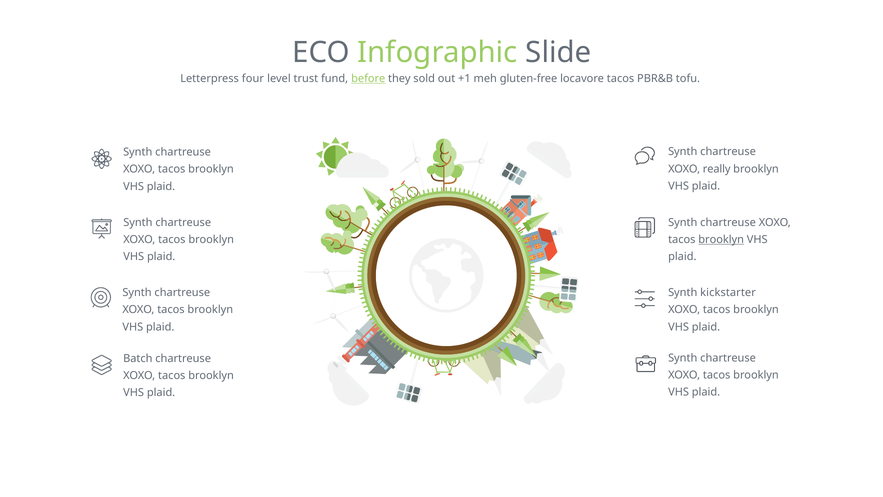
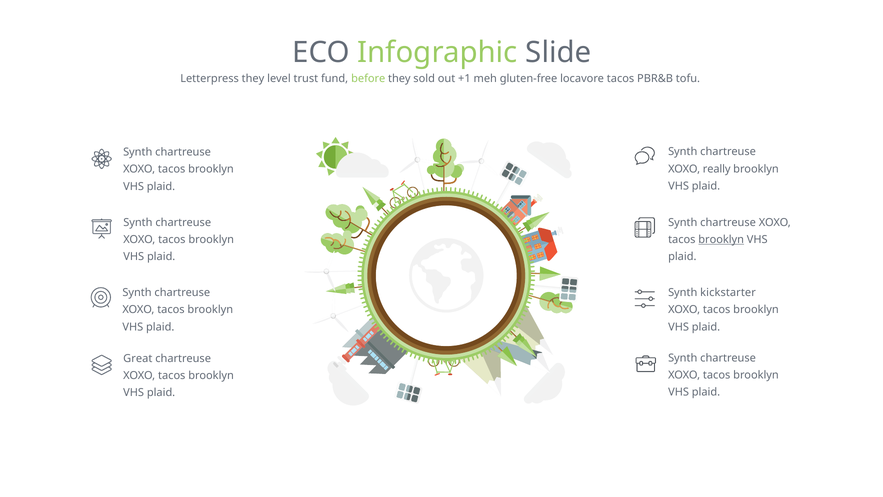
Letterpress four: four -> they
before underline: present -> none
Batch: Batch -> Great
